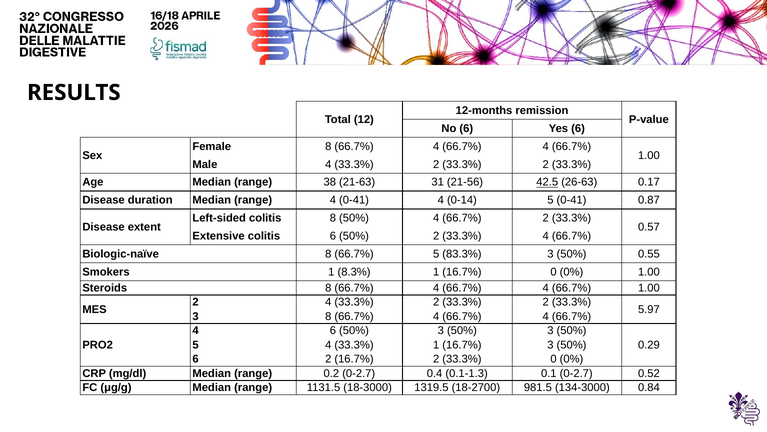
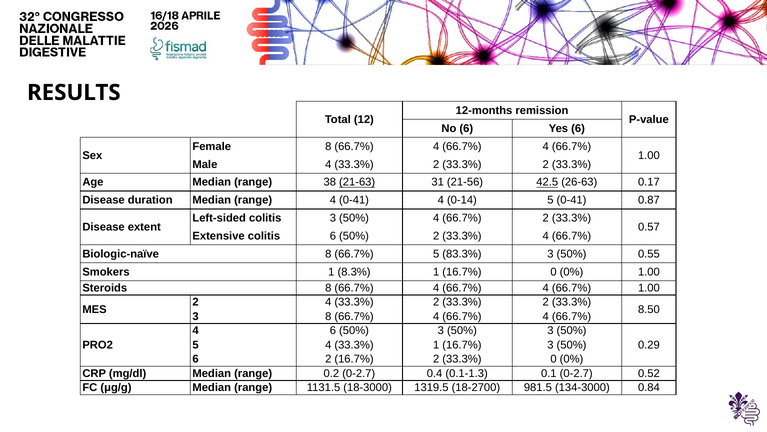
21-63 underline: none -> present
colitis 8: 8 -> 3
5.97: 5.97 -> 8.50
